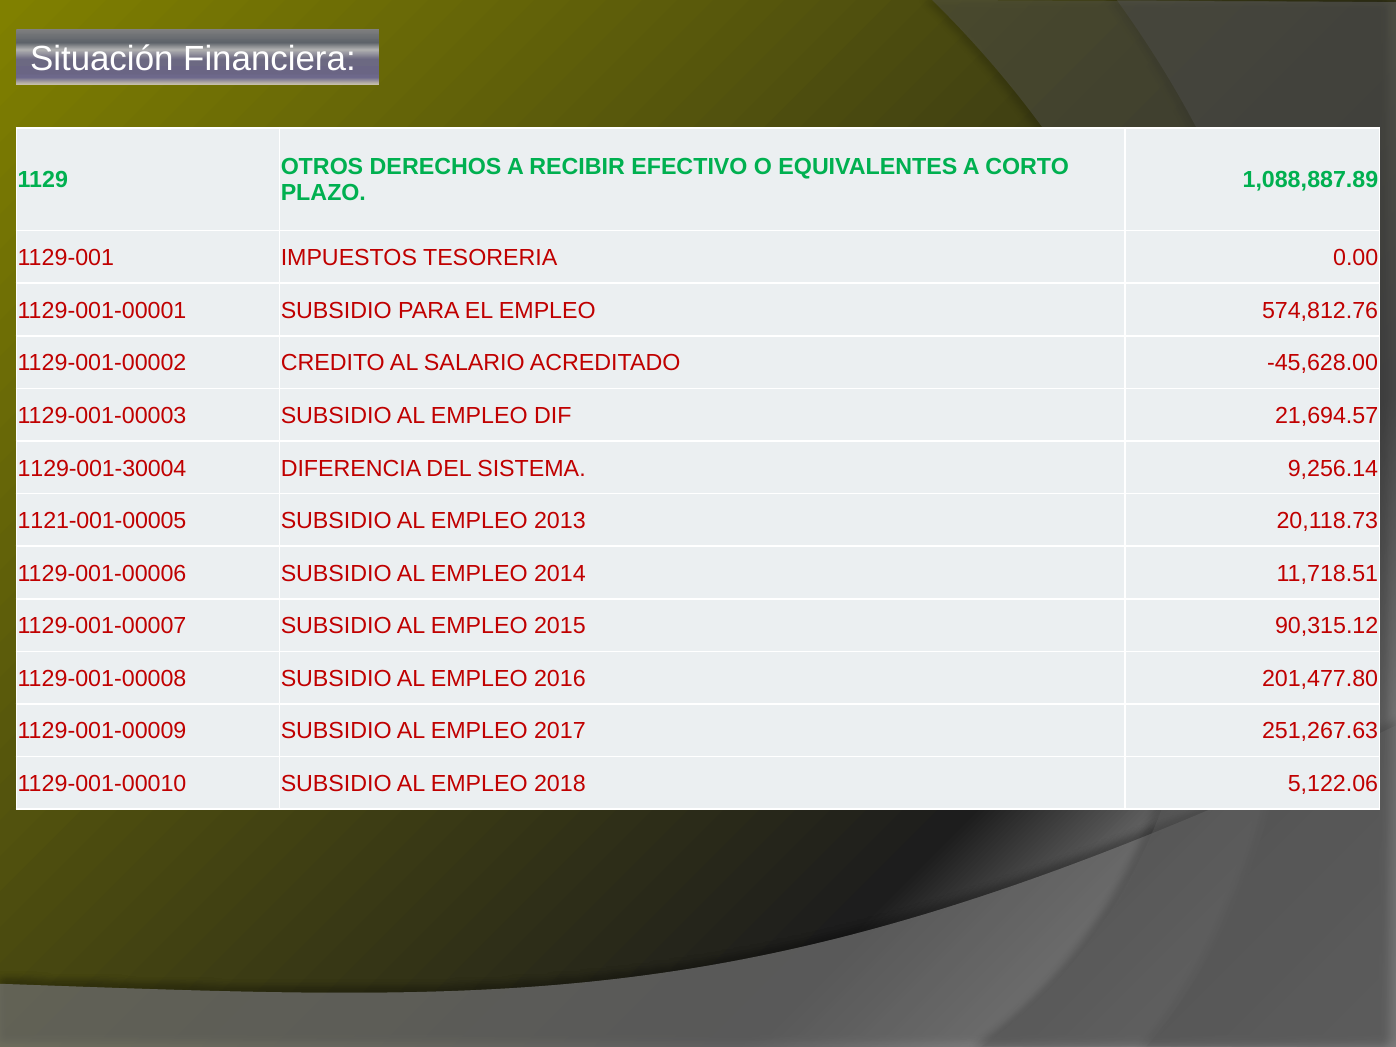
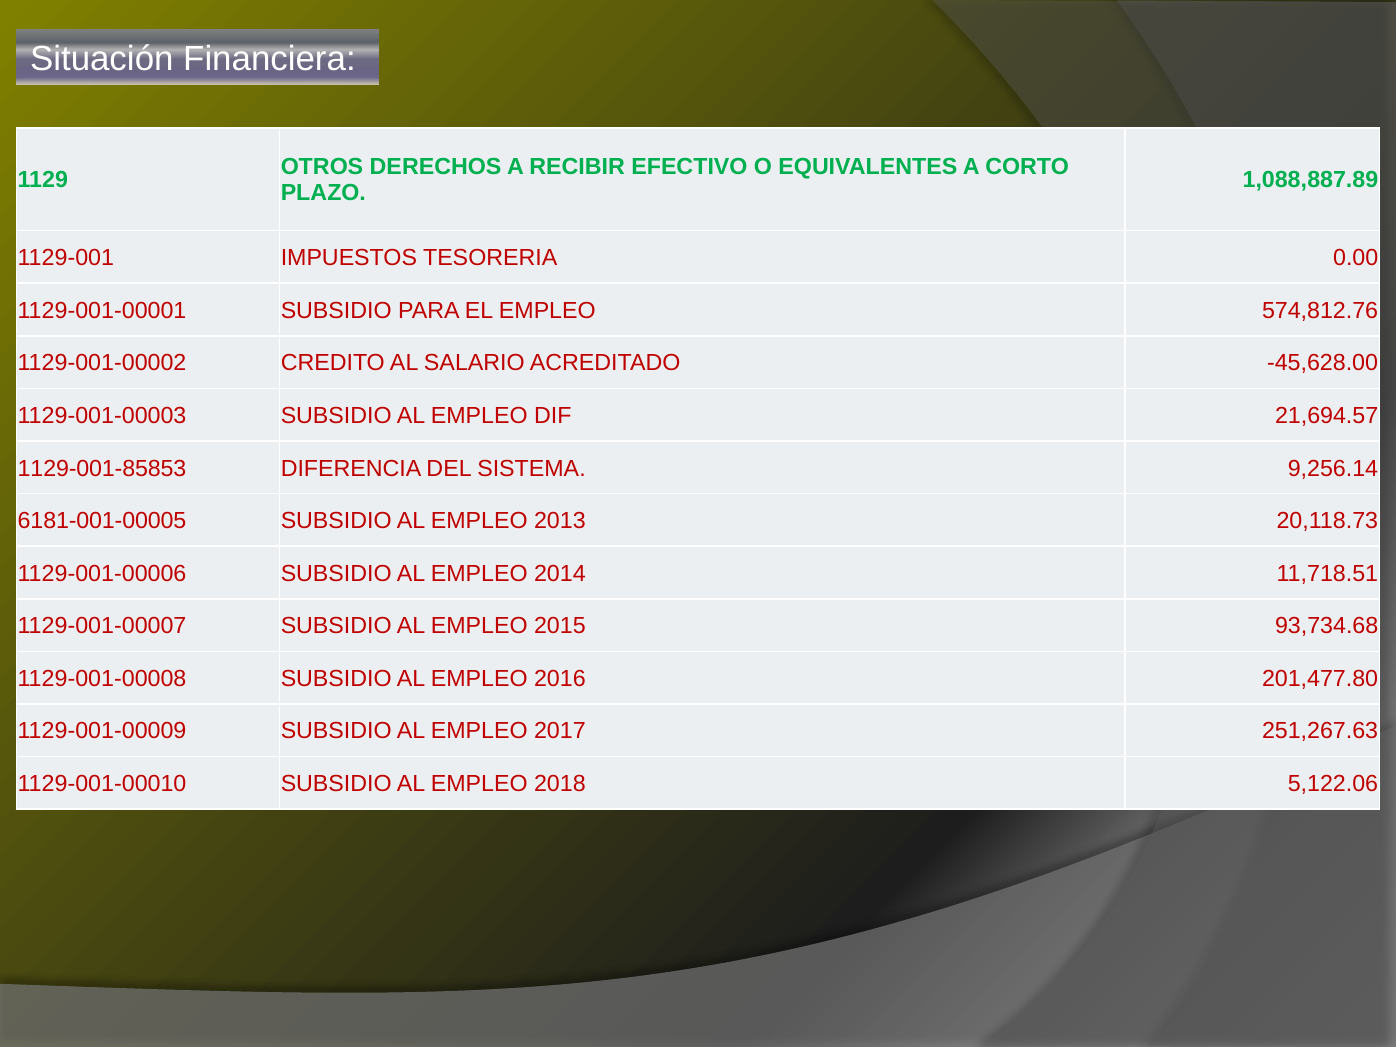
1129-001-30004: 1129-001-30004 -> 1129-001-85853
1121-001-00005: 1121-001-00005 -> 6181-001-00005
90,315.12: 90,315.12 -> 93,734.68
